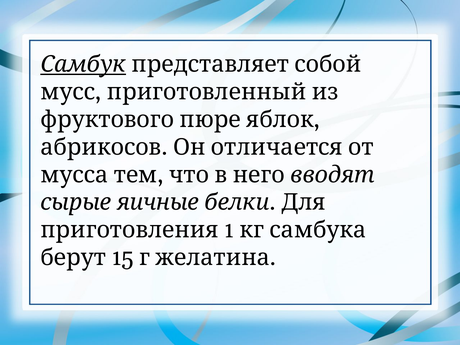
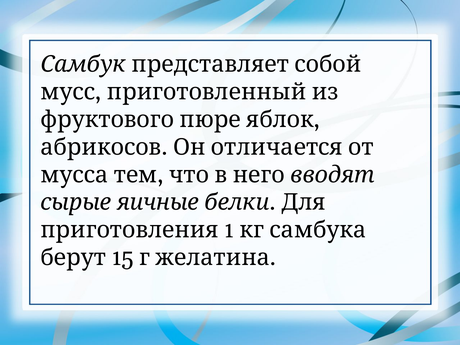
Самбук underline: present -> none
